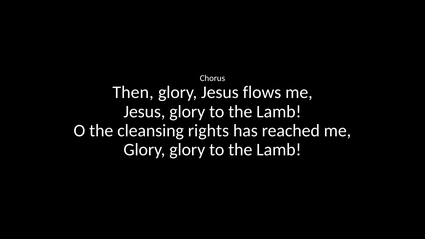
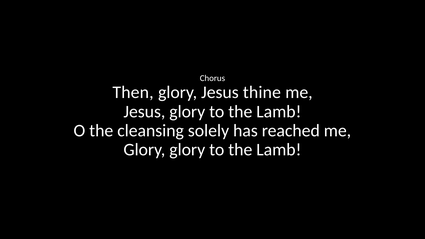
flows: flows -> thine
rights: rights -> solely
